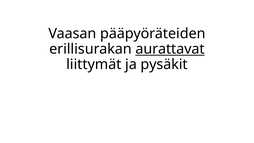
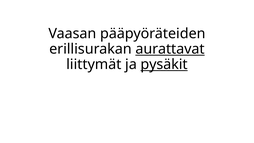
pysäkit underline: none -> present
